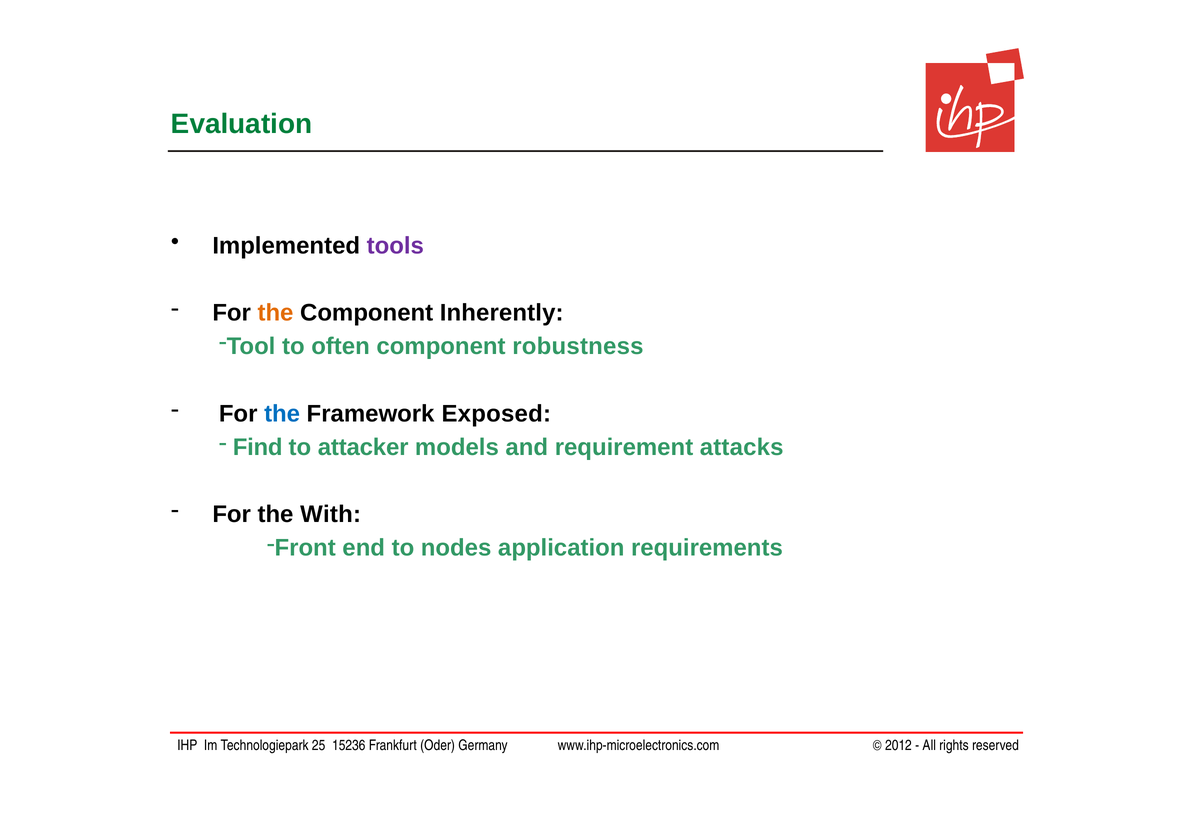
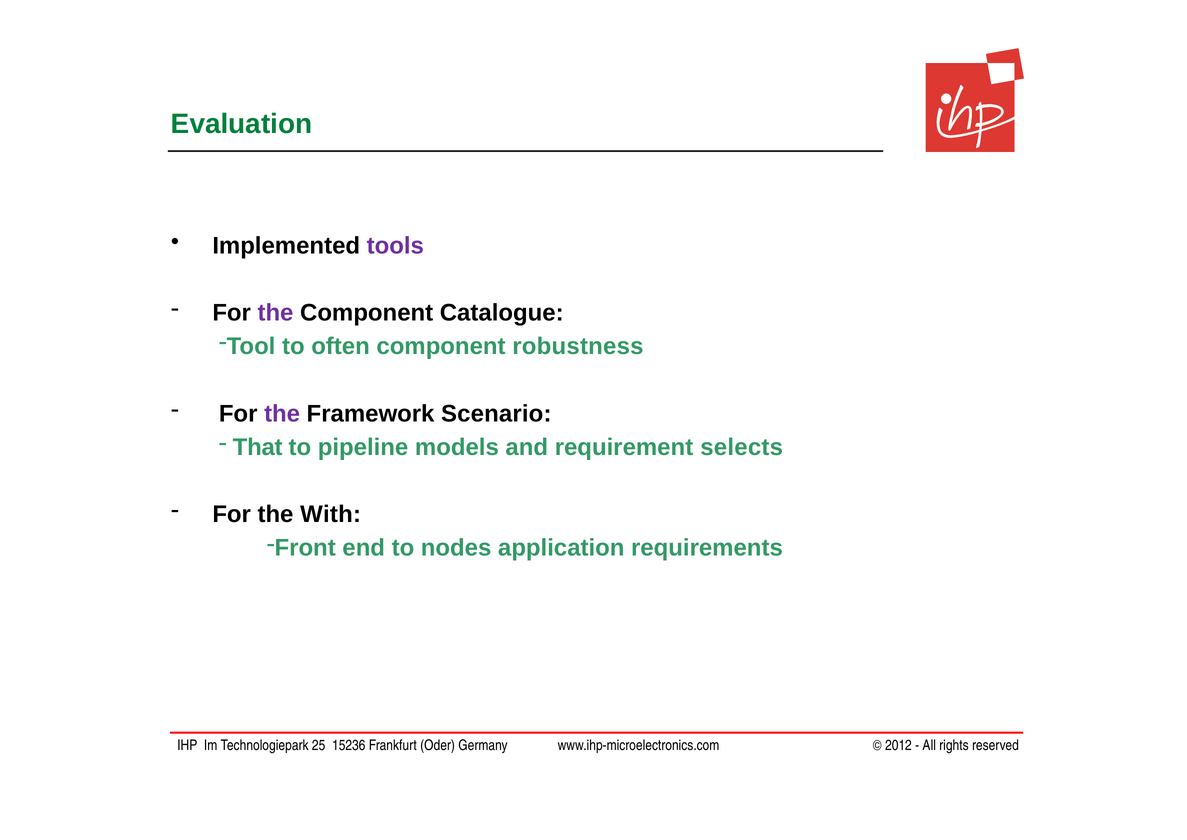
the at (275, 313) colour: orange -> purple
Inherently: Inherently -> Catalogue
the at (282, 413) colour: blue -> purple
Exposed: Exposed -> Scenario
Find: Find -> That
attacker: attacker -> pipeline
attacks: attacks -> selects
